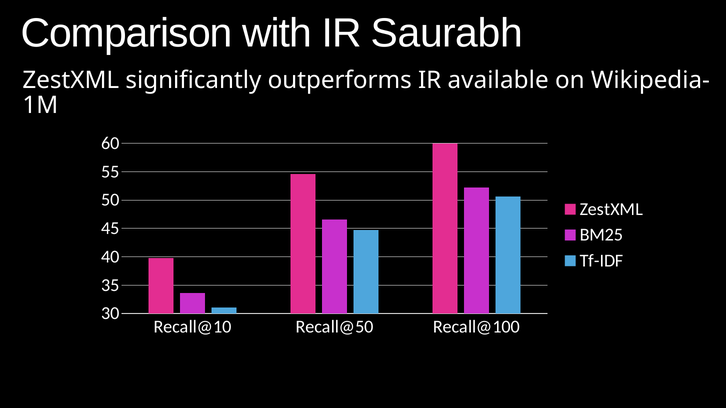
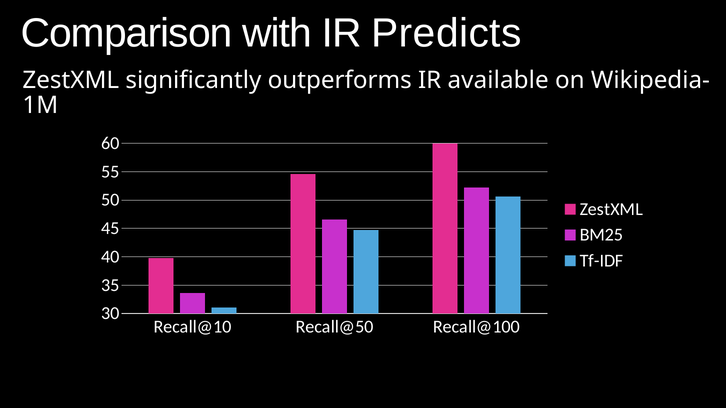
Saurabh: Saurabh -> Predicts
